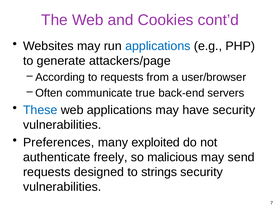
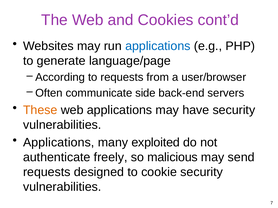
attackers/page: attackers/page -> language/page
true: true -> side
These colour: blue -> orange
Preferences at (59, 143): Preferences -> Applications
strings: strings -> cookie
